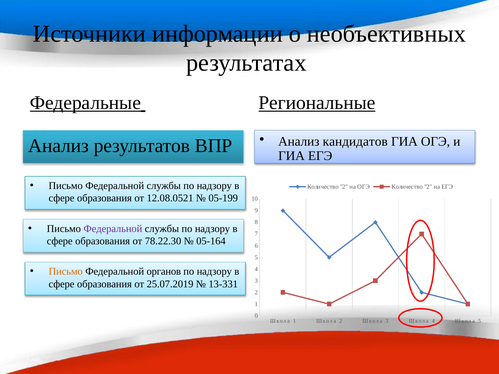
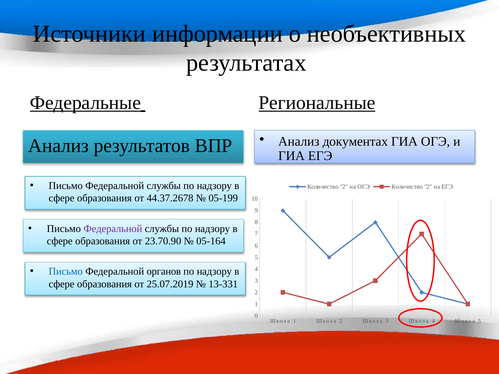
кандидатов: кандидатов -> документах
12.08.0521: 12.08.0521 -> 44.37.2678
78.22.30: 78.22.30 -> 23.70.90
Письмо at (66, 272) colour: orange -> blue
